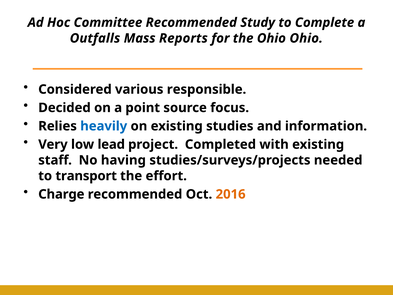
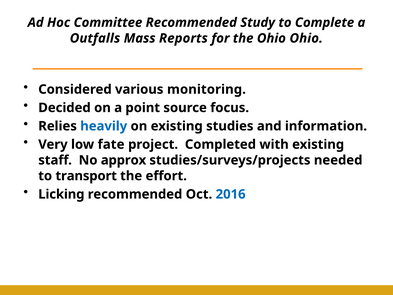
responsible: responsible -> monitoring
lead: lead -> fate
having: having -> approx
Charge: Charge -> Licking
2016 colour: orange -> blue
